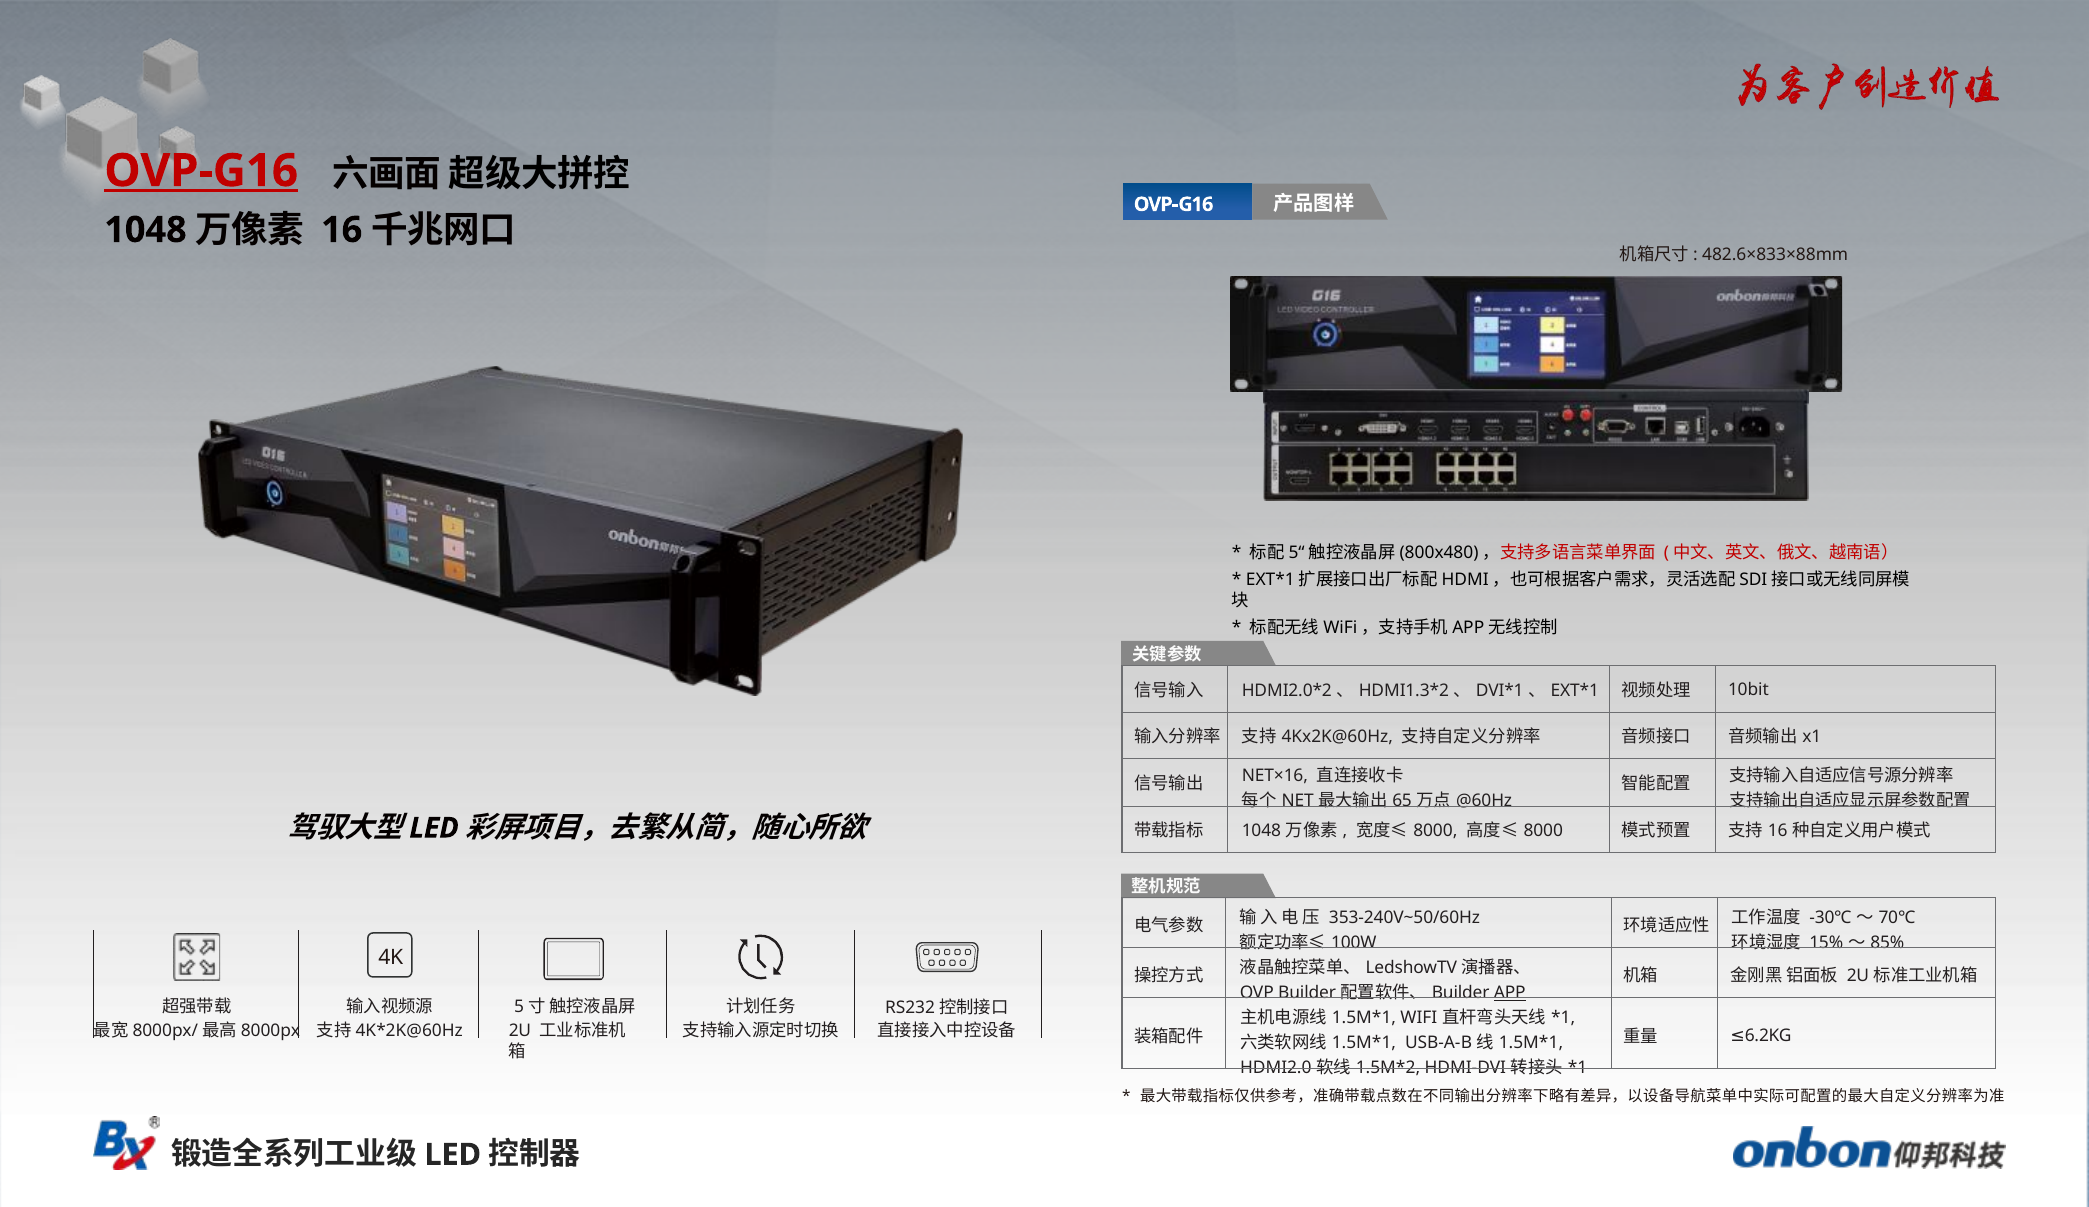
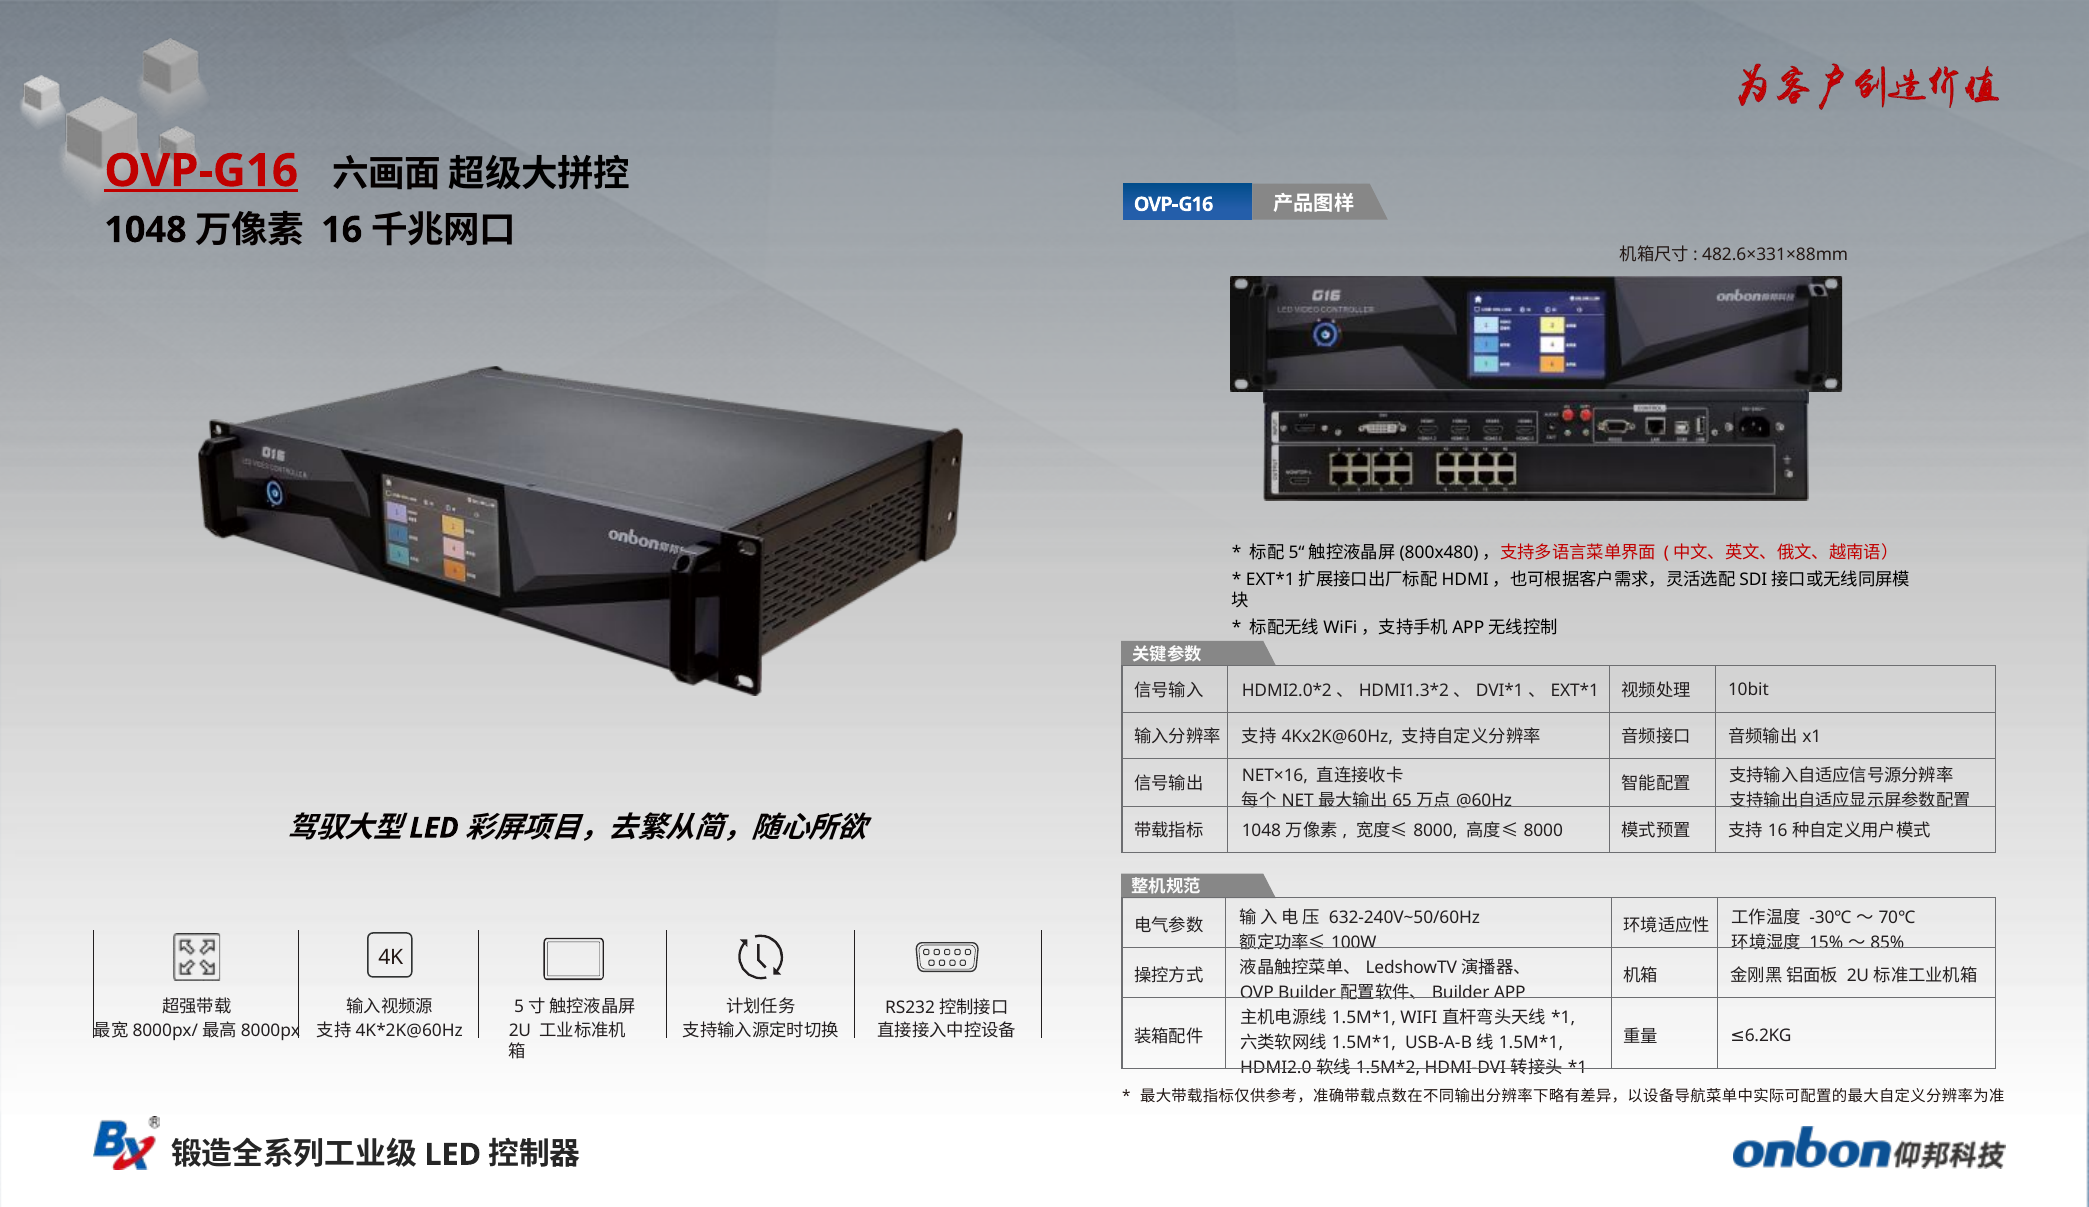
482.6×833×88mm: 482.6×833×88mm -> 482.6×331×88mm
353-240V~50/60Hz: 353-240V~50/60Hz -> 632-240V~50/60Hz
APP underline: present -> none
